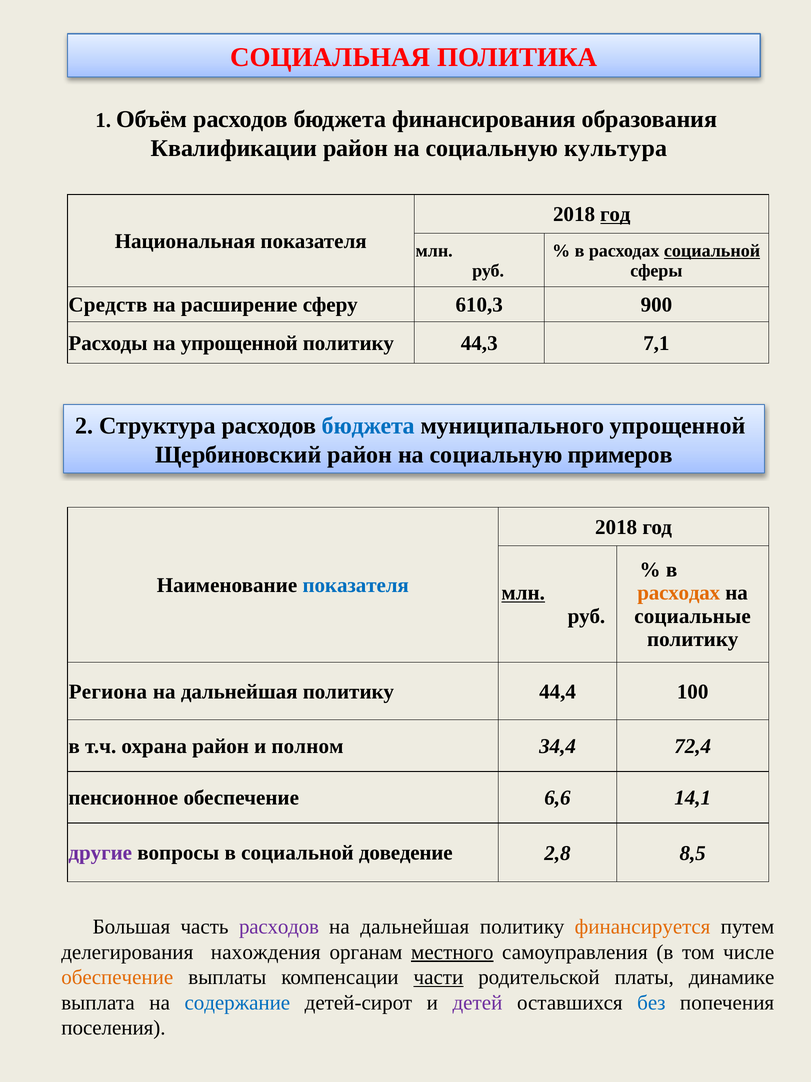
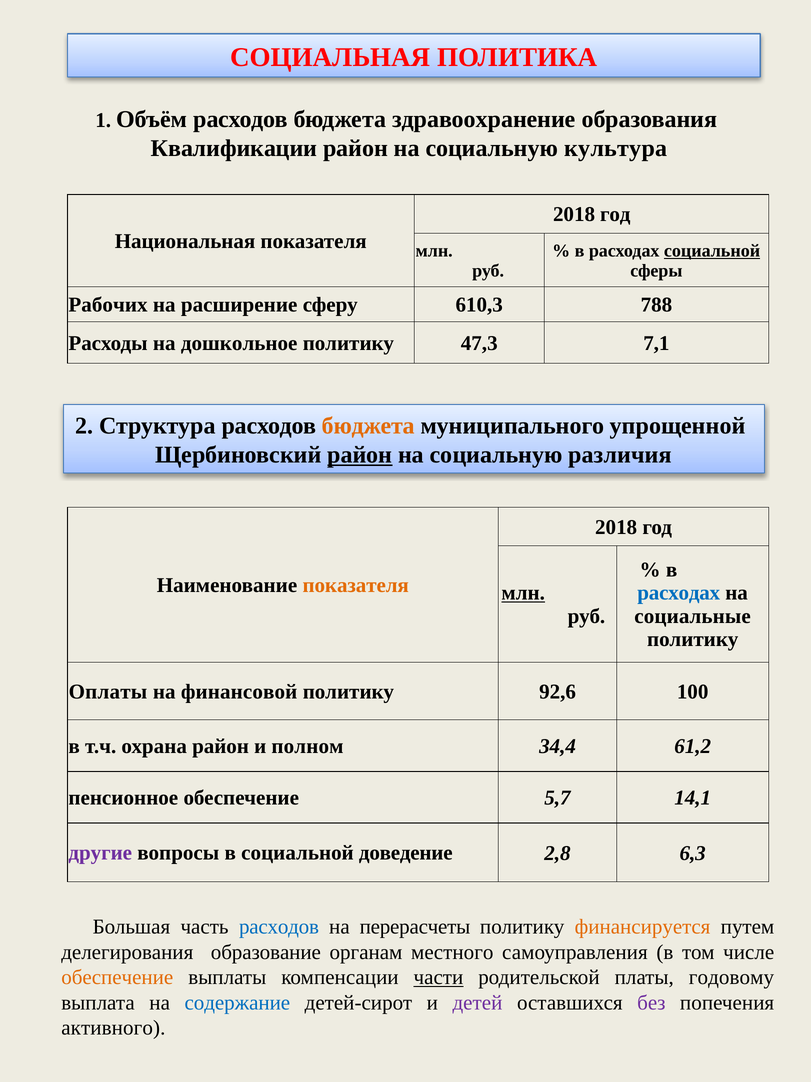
финансирования: финансирования -> здравоохранение
год at (615, 214) underline: present -> none
Средств: Средств -> Рабочих
900: 900 -> 788
на упрощенной: упрощенной -> дошкольное
44,3: 44,3 -> 47,3
бюджета at (368, 426) colour: blue -> orange
район at (360, 455) underline: none -> present
примеров: примеров -> различия
показателя at (356, 585) colour: blue -> orange
расходах at (679, 593) colour: orange -> blue
Региона: Региона -> Оплаты
дальнейшая at (239, 691): дальнейшая -> финансовой
44,4: 44,4 -> 92,6
72,4: 72,4 -> 61,2
6,6: 6,6 -> 5,7
8,5: 8,5 -> 6,3
расходов at (279, 926) colour: purple -> blue
дальнейшая at (415, 926): дальнейшая -> перерасчеты
нахождения: нахождения -> образование
местного underline: present -> none
динамике: динамике -> годовому
без colour: blue -> purple
поселения: поселения -> активного
